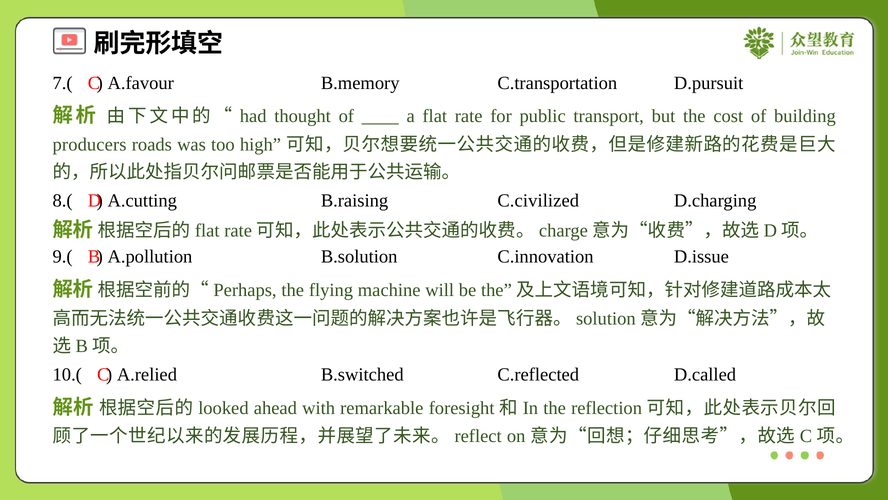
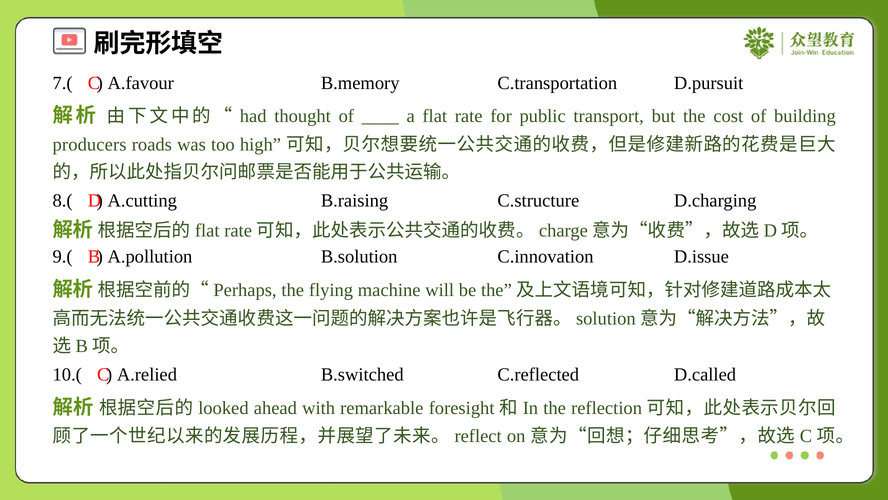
C.civilized: C.civilized -> C.structure
